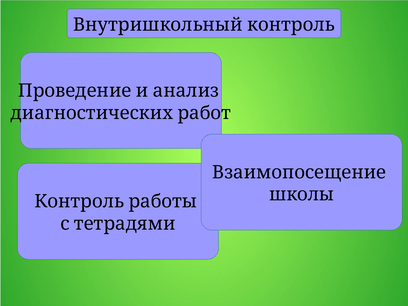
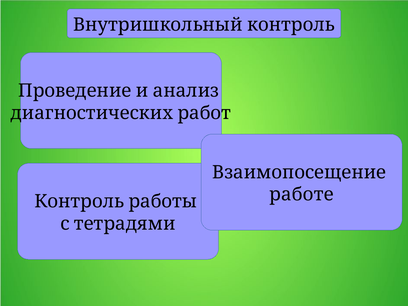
школы: школы -> работе
